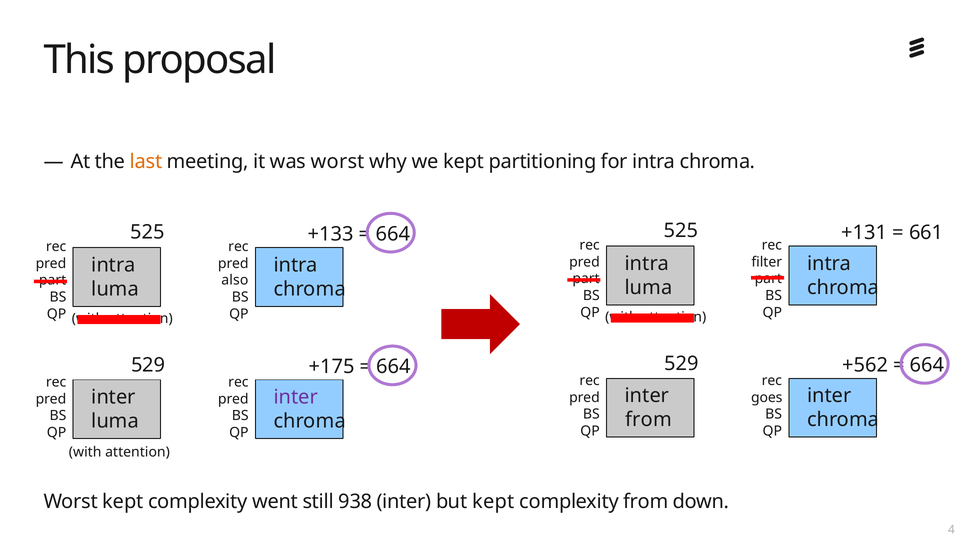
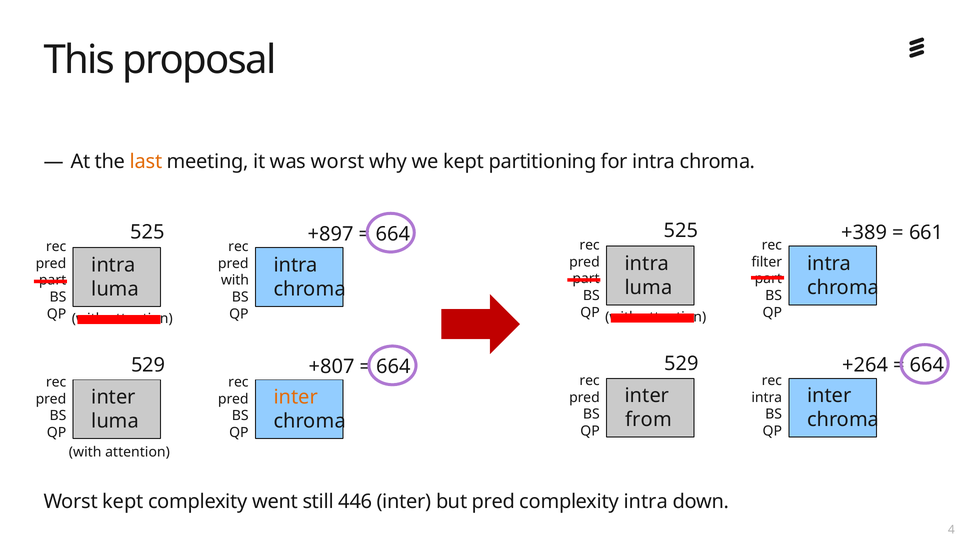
+131: +131 -> +389
+133: +133 -> +897
also at (235, 280): also -> with
+562: +562 -> +264
+175: +175 -> +807
inter at (296, 397) colour: purple -> orange
goes at (767, 398): goes -> intra
938: 938 -> 446
but kept: kept -> pred
complexity from: from -> intra
